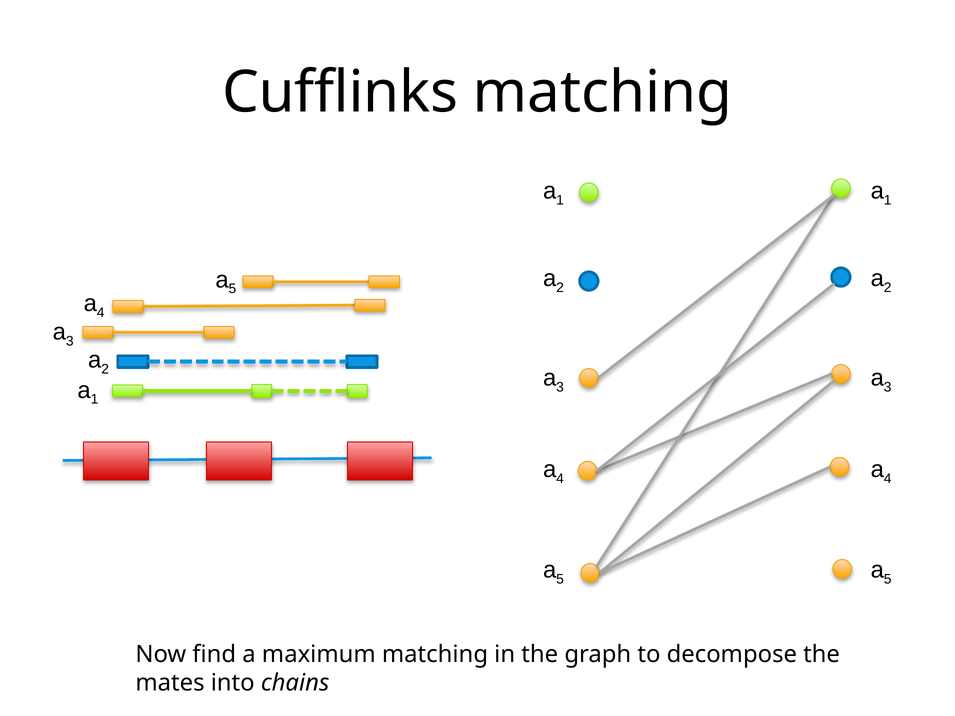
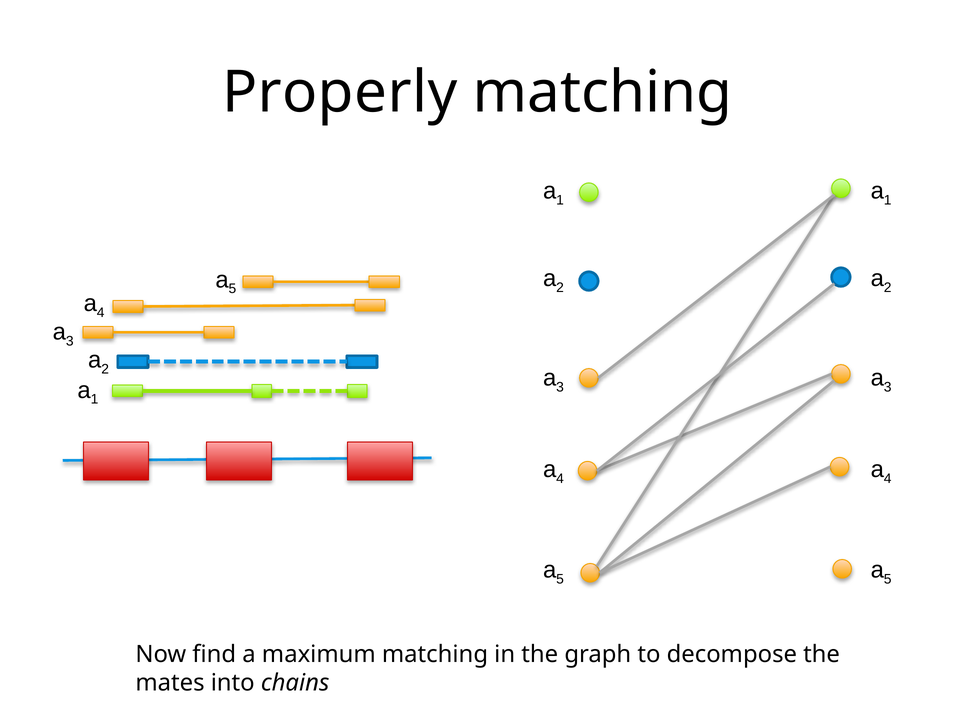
Cufflinks: Cufflinks -> Properly
